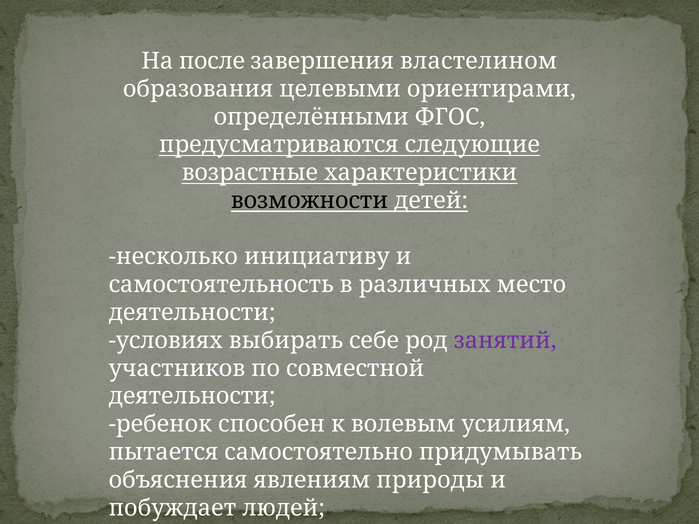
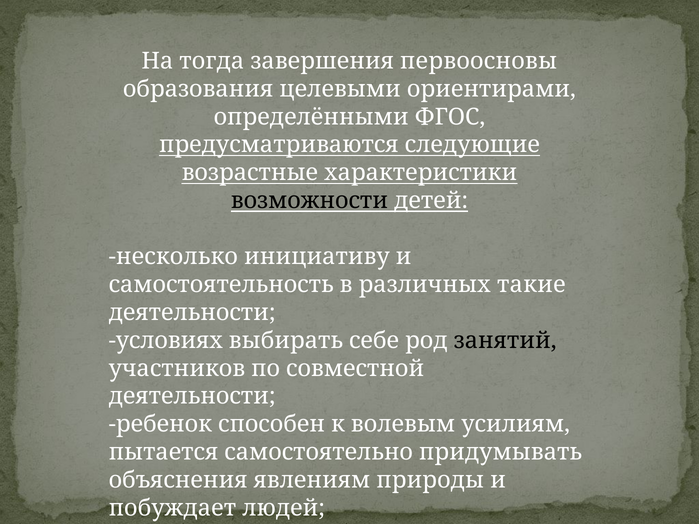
после: после -> тогда
властелином: властелином -> первоосновы
место: место -> такие
занятий colour: purple -> black
